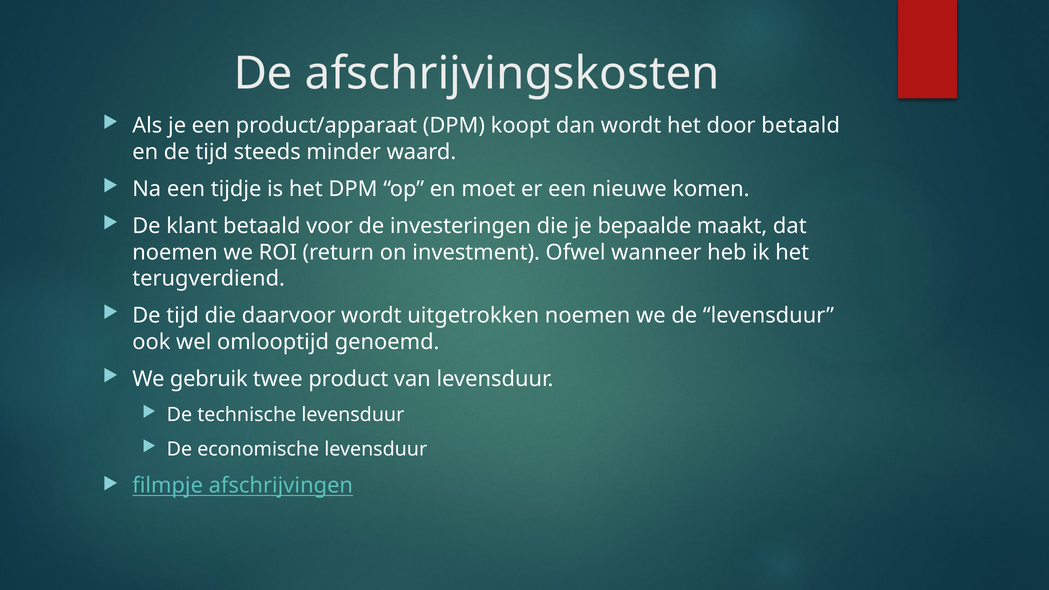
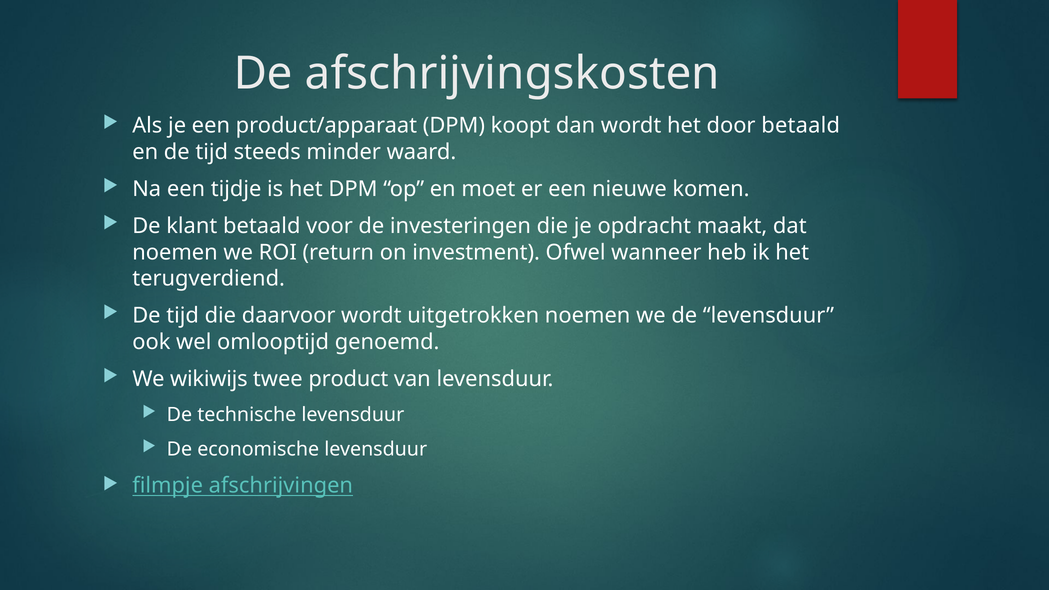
bepaalde: bepaalde -> opdracht
gebruik: gebruik -> wikiwijs
